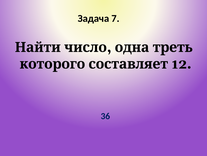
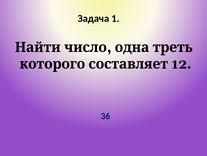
7: 7 -> 1
